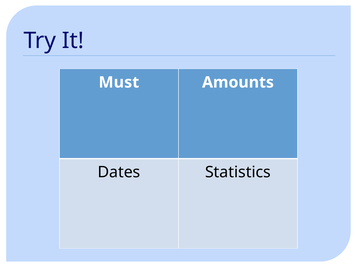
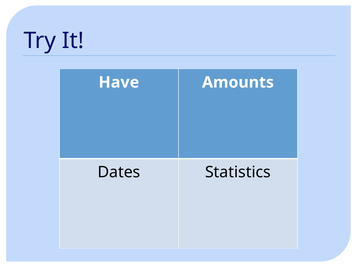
Must: Must -> Have
